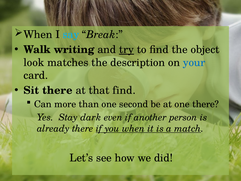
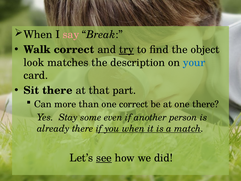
say colour: light blue -> pink
Walk writing: writing -> correct
that find: find -> part
one second: second -> correct
dark: dark -> some
see underline: none -> present
